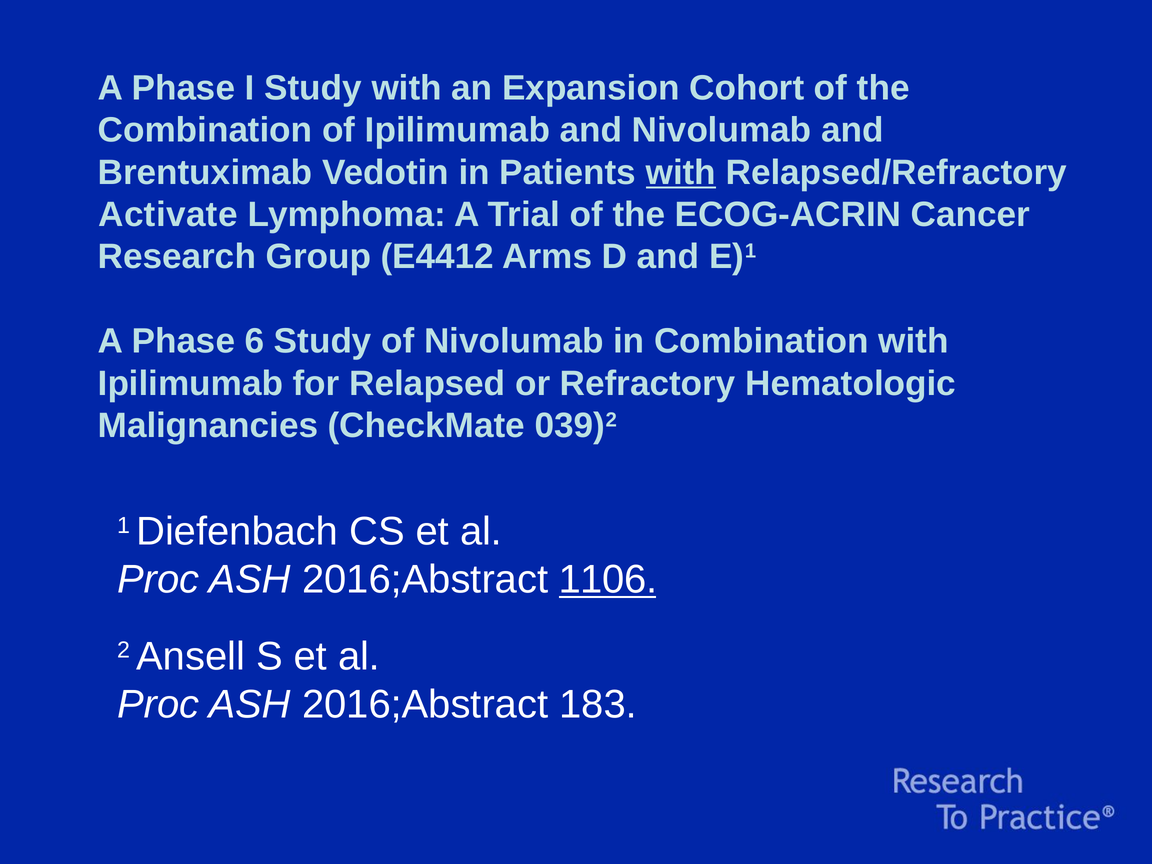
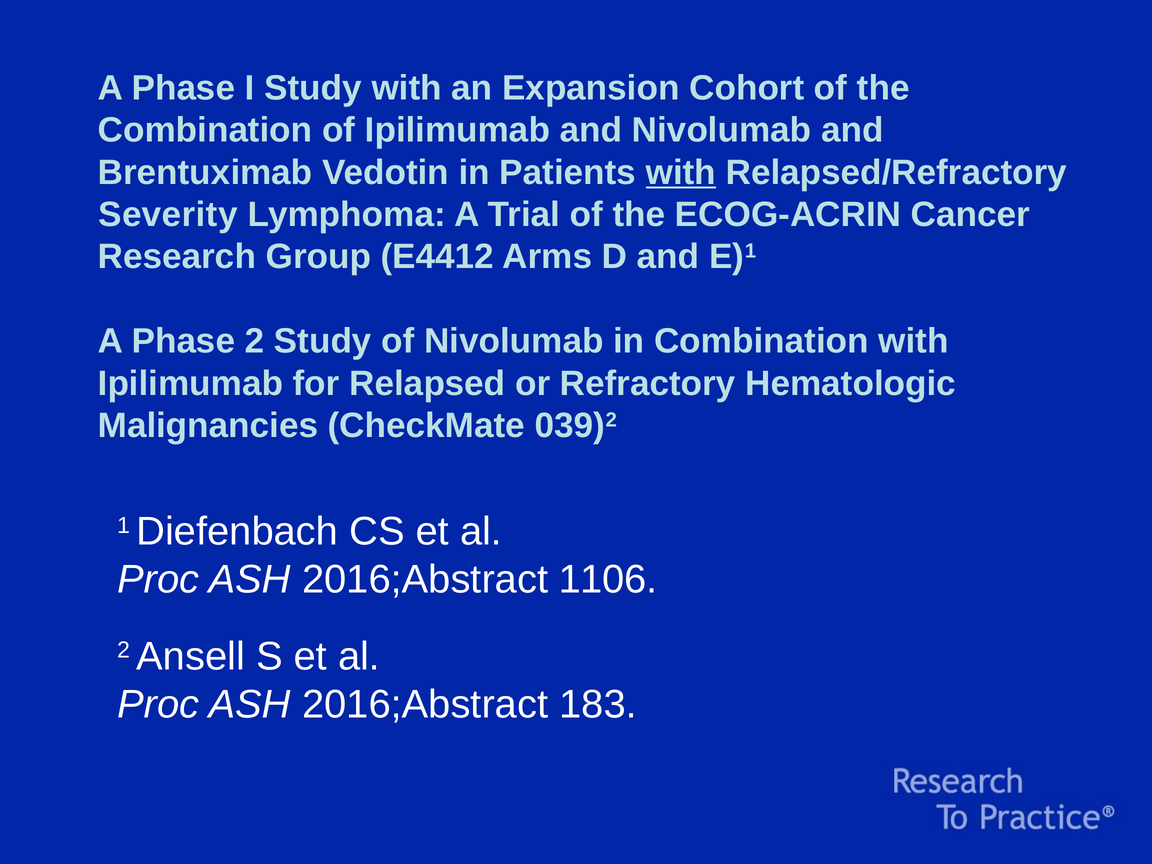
Activate: Activate -> Severity
Phase 6: 6 -> 2
1106 underline: present -> none
